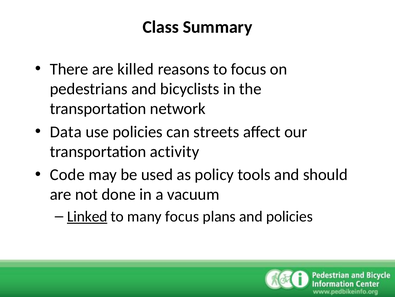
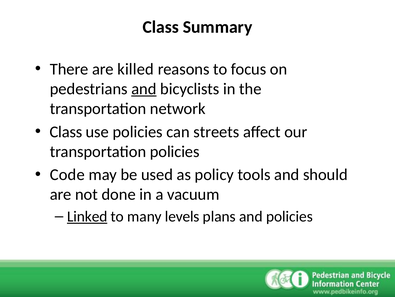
and at (144, 89) underline: none -> present
Data at (66, 131): Data -> Class
transportation activity: activity -> policies
many focus: focus -> levels
